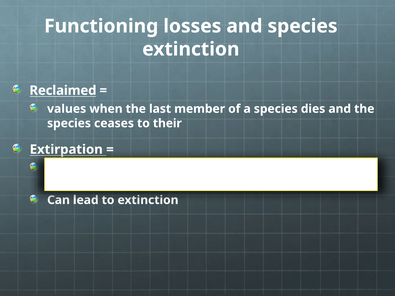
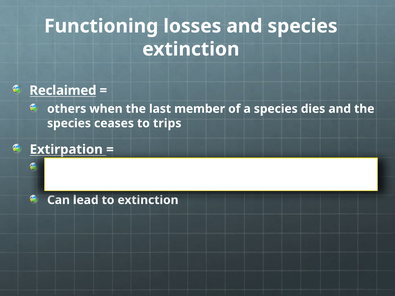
values: values -> others
their: their -> trips
